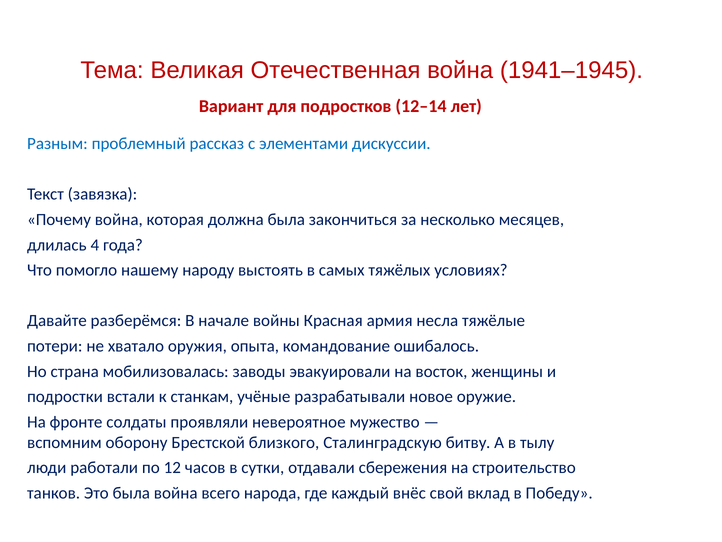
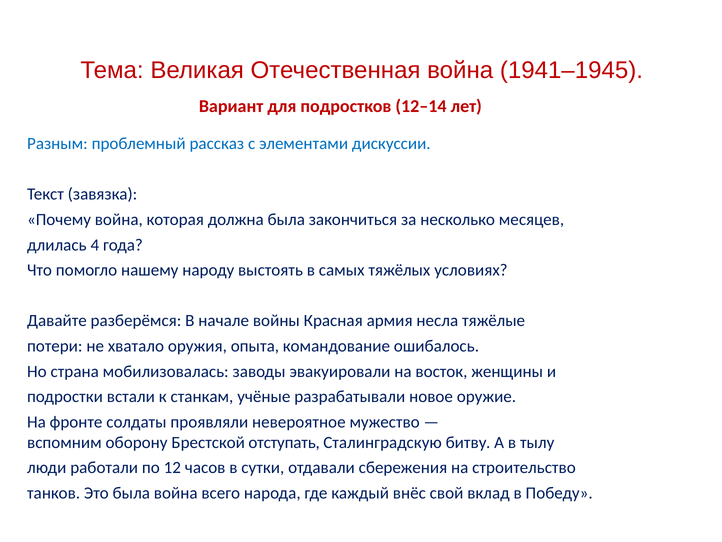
близкого: близкого -> отступать
